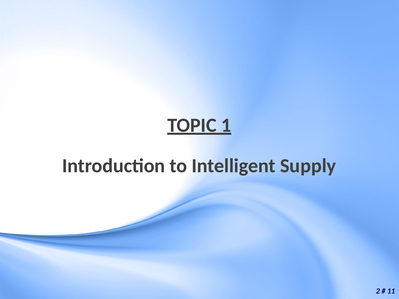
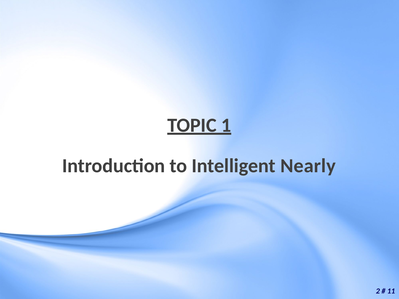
Supply: Supply -> Nearly
